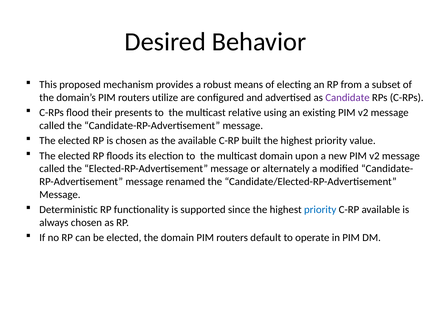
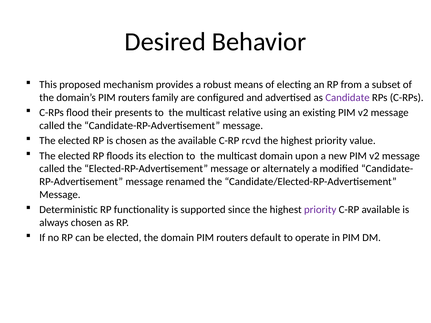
utilize: utilize -> family
built: built -> rcvd
priority at (320, 210) colour: blue -> purple
